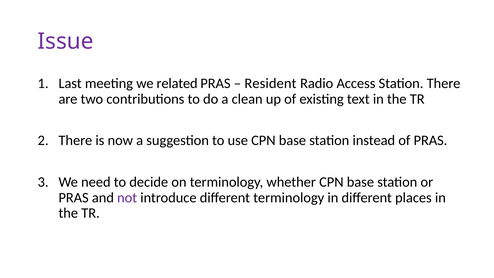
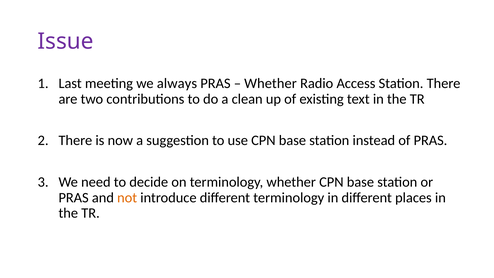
related: related -> always
Resident at (270, 84): Resident -> Whether
not colour: purple -> orange
